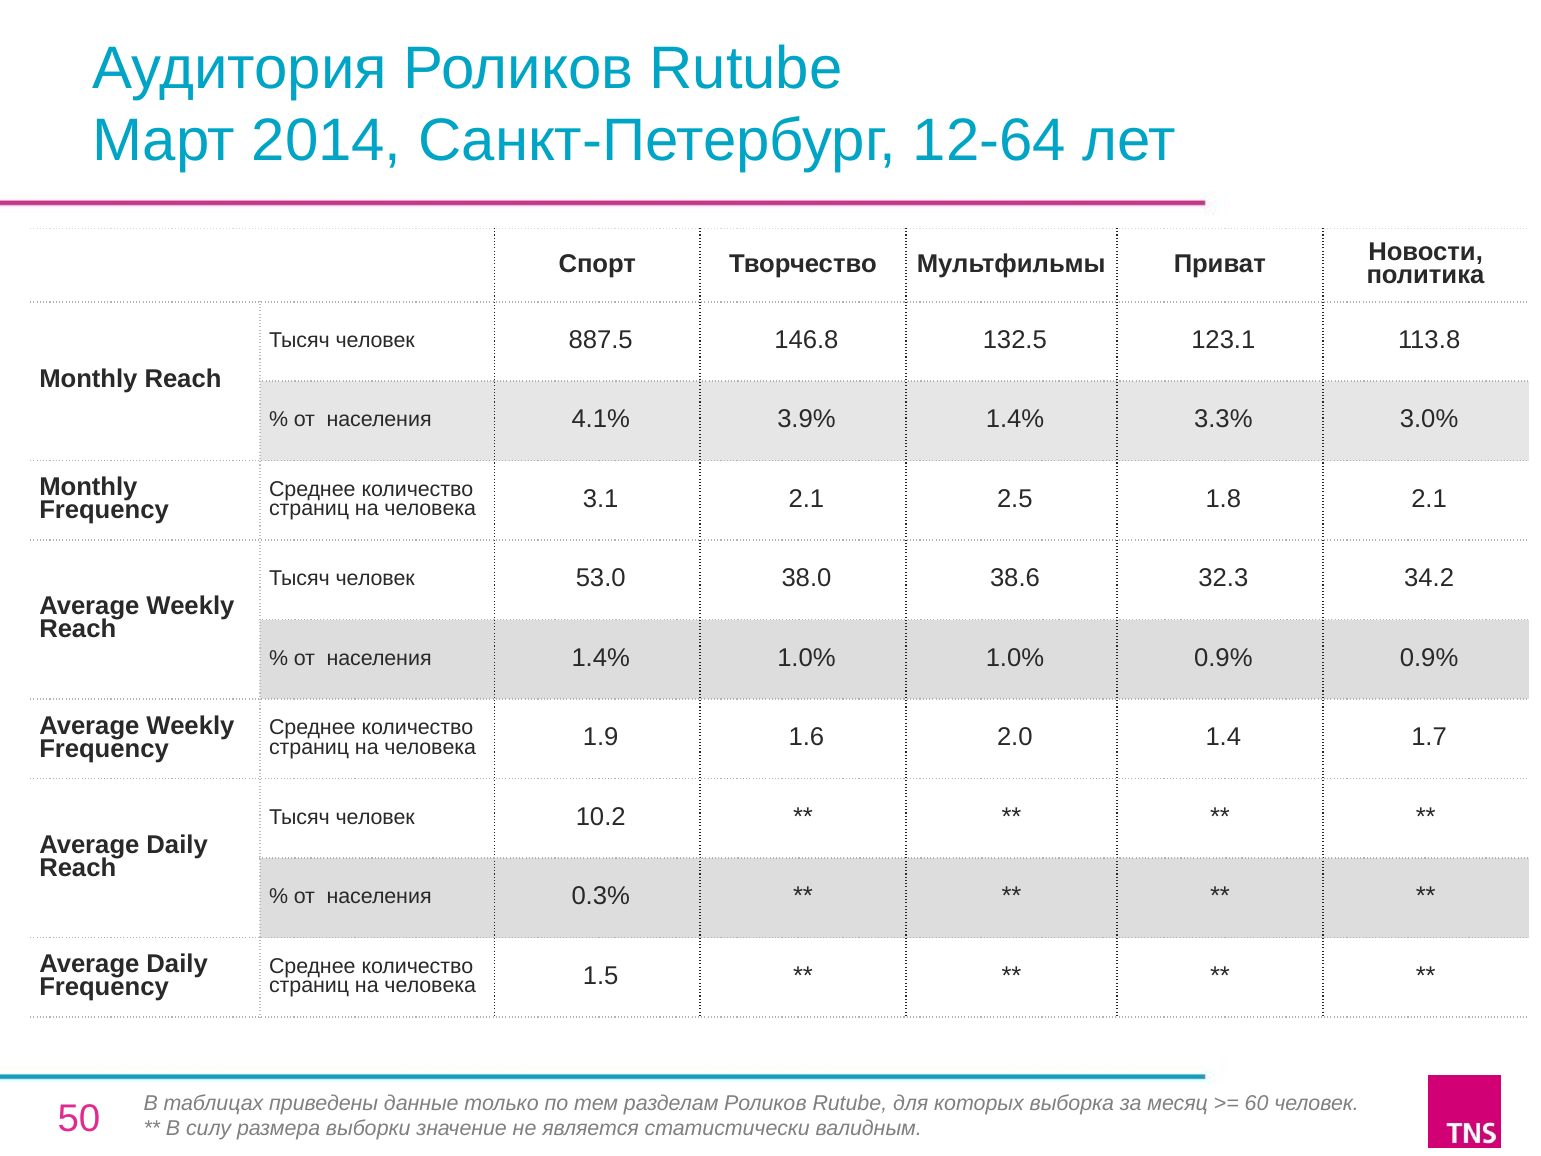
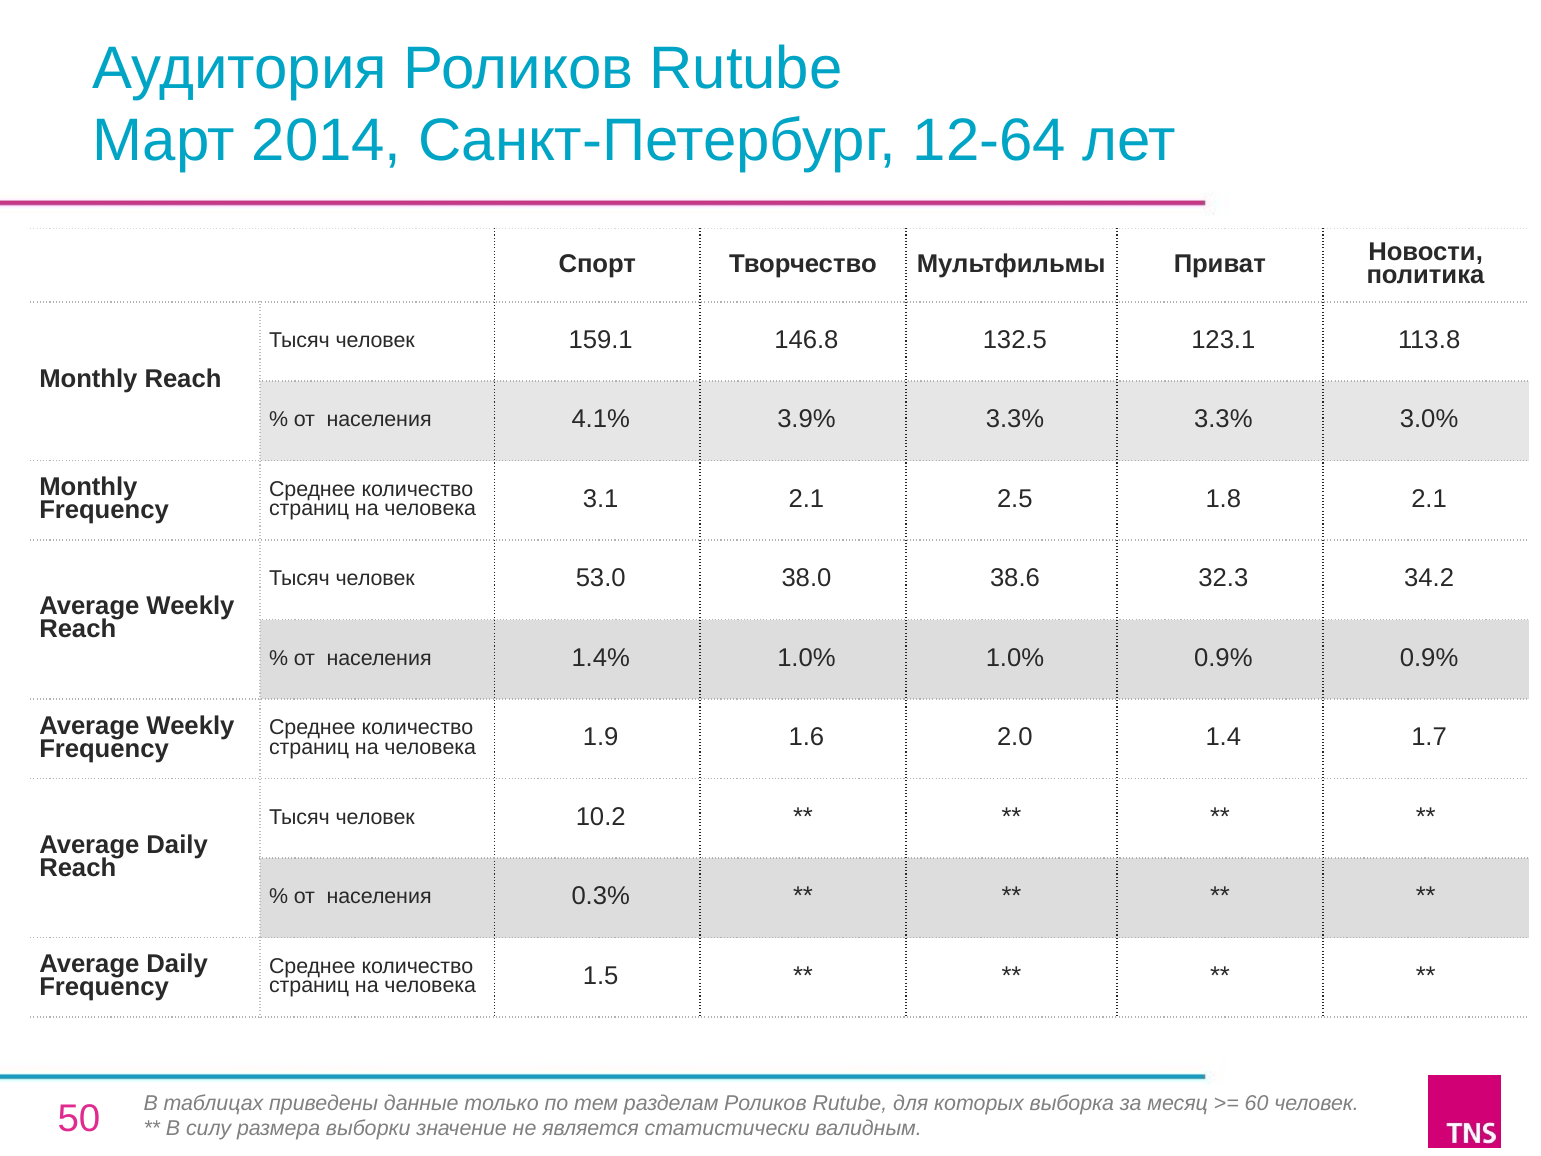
887.5: 887.5 -> 159.1
3.9% 1.4%: 1.4% -> 3.3%
